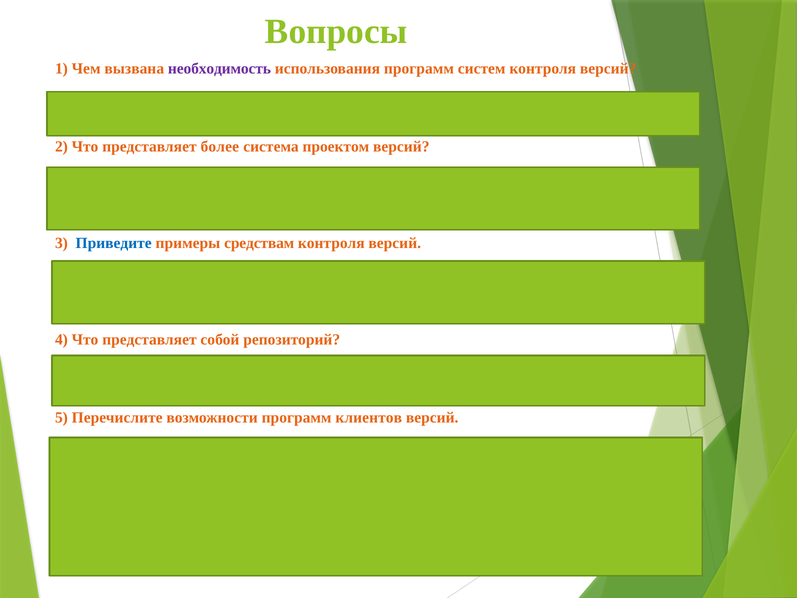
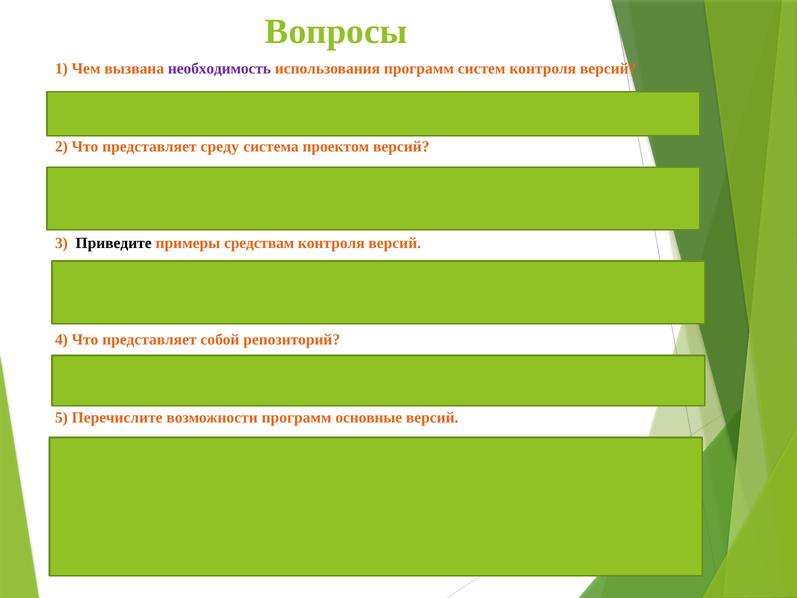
более: более -> среду
Приведите colour: blue -> black
программ клиентов: клиентов -> основные
